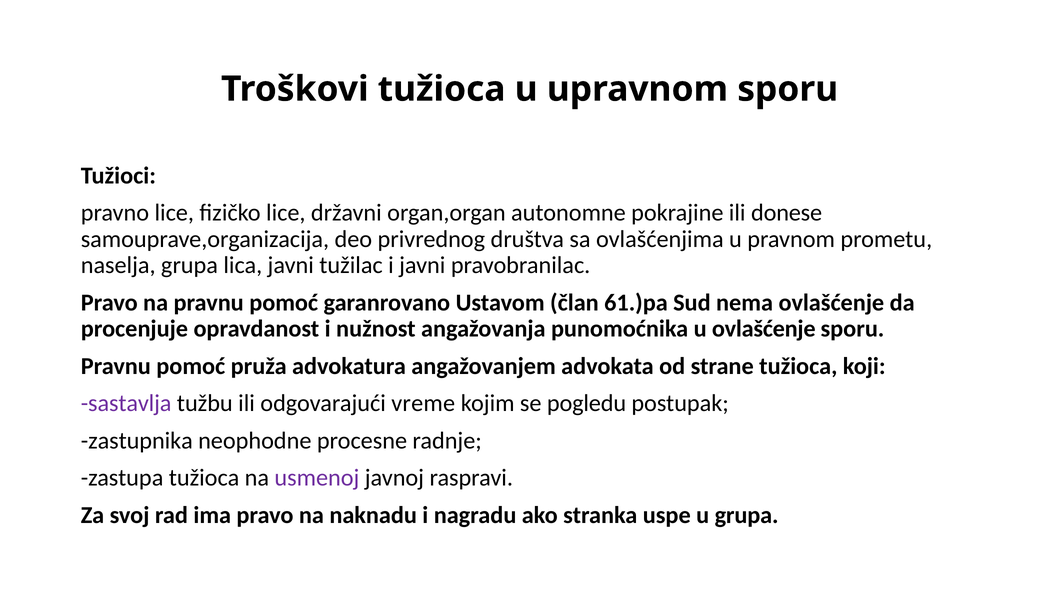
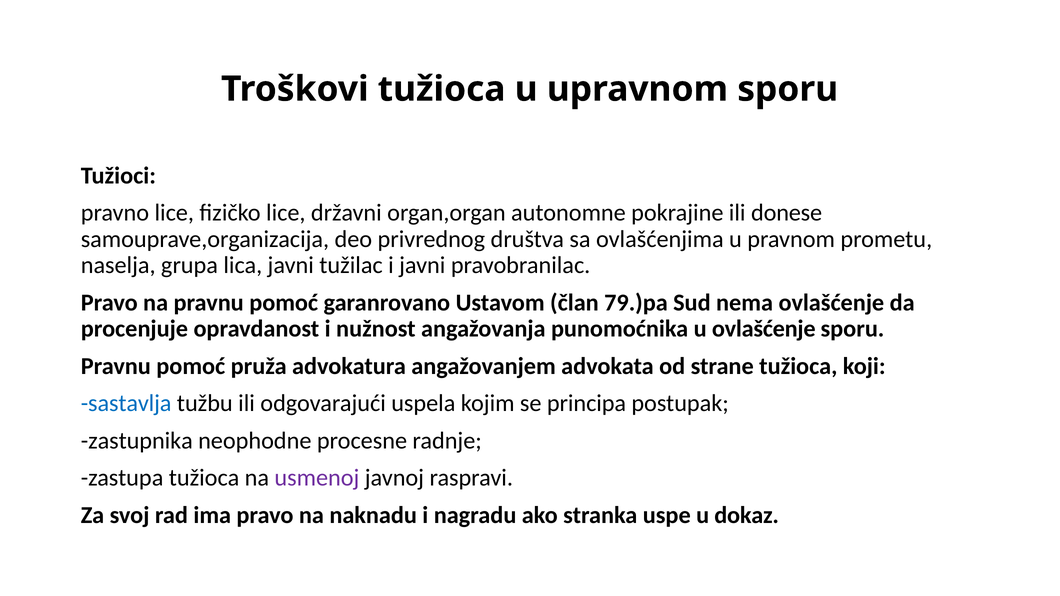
61.)pa: 61.)pa -> 79.)pa
sastavlja colour: purple -> blue
vreme: vreme -> uspela
pogledu: pogledu -> principa
u grupa: grupa -> dokaz
